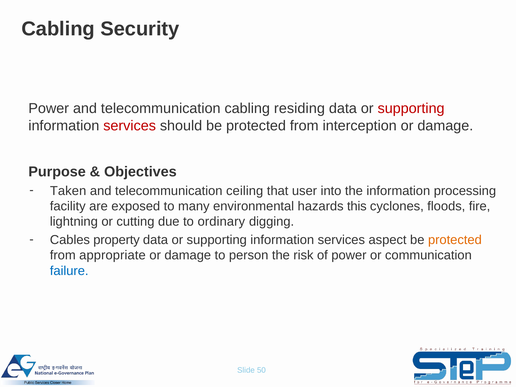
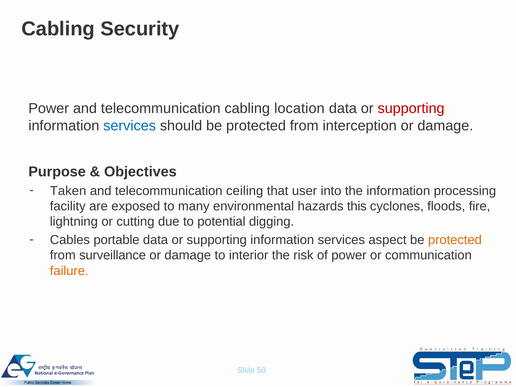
residing: residing -> location
services at (130, 126) colour: red -> blue
ordinary: ordinary -> potential
property: property -> portable
appropriate: appropriate -> surveillance
person: person -> interior
failure colour: blue -> orange
